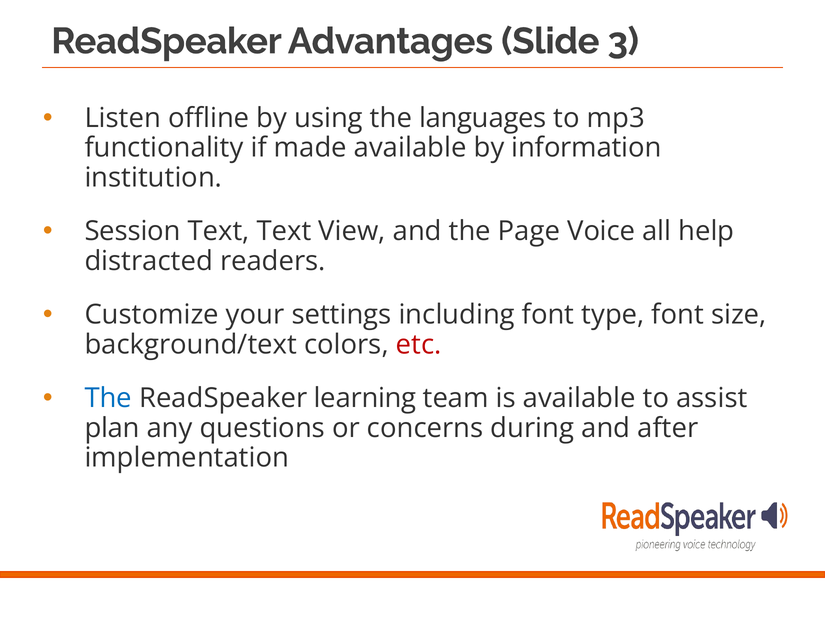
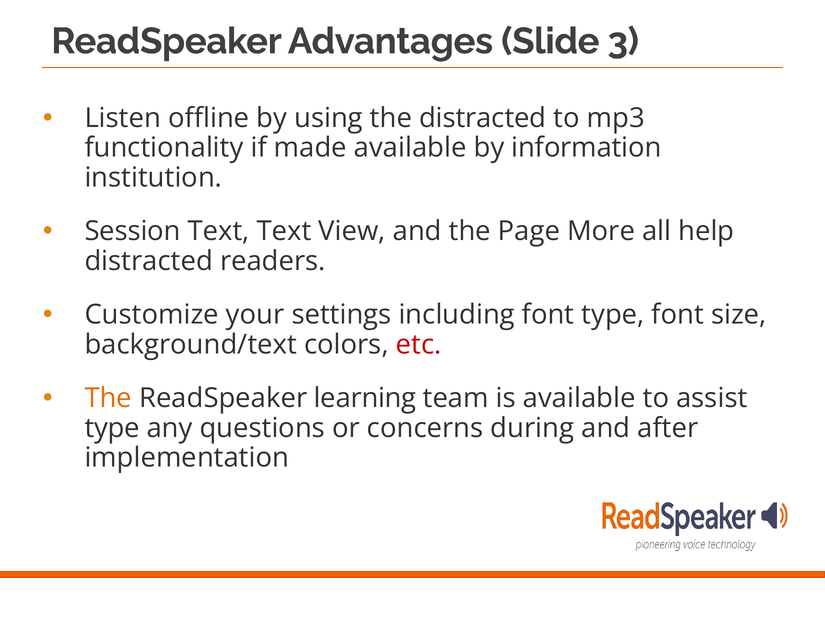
the languages: languages -> distracted
Voice: Voice -> More
The at (108, 398) colour: blue -> orange
plan at (112, 428): plan -> type
